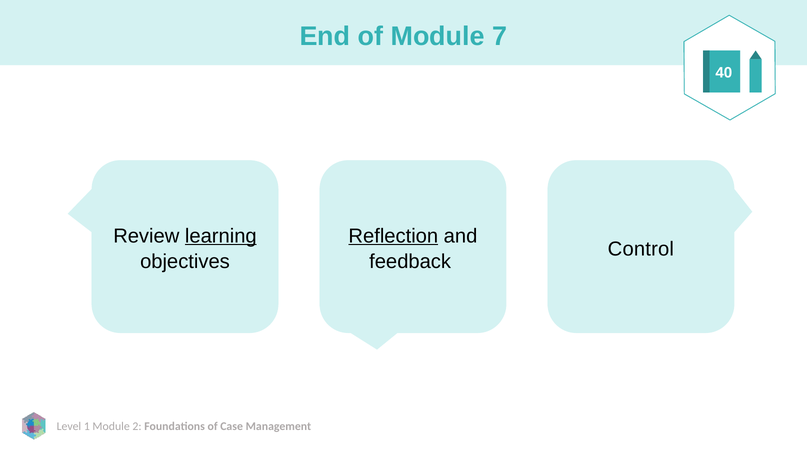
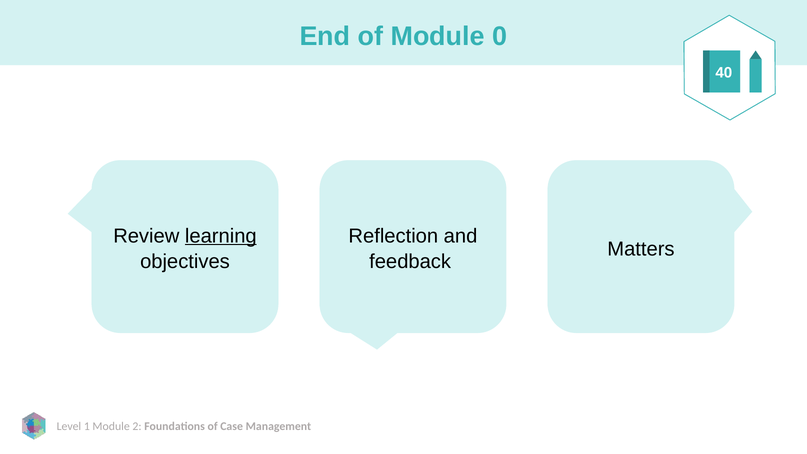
7: 7 -> 0
Reflection underline: present -> none
Control: Control -> Matters
